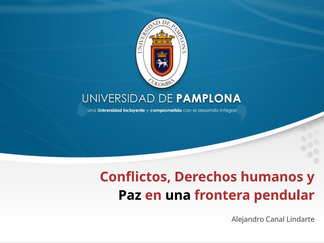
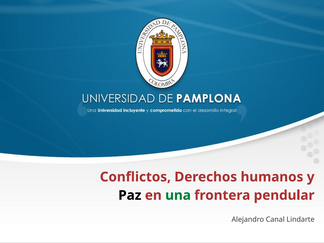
una colour: black -> green
